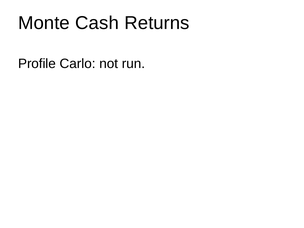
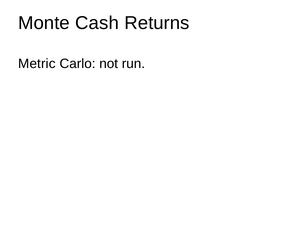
Profile: Profile -> Metric
